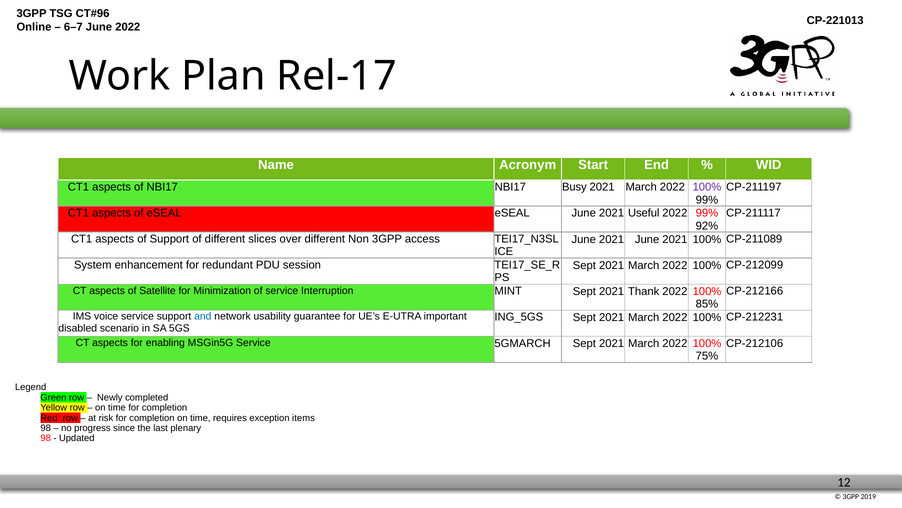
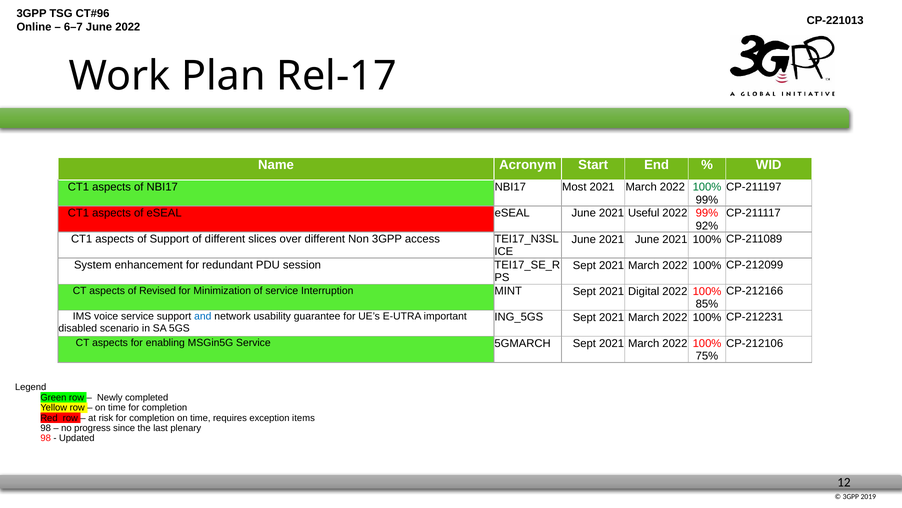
Busy: Busy -> Most
100% at (707, 187) colour: purple -> green
Satellite: Satellite -> Revised
Thank: Thank -> Digital
